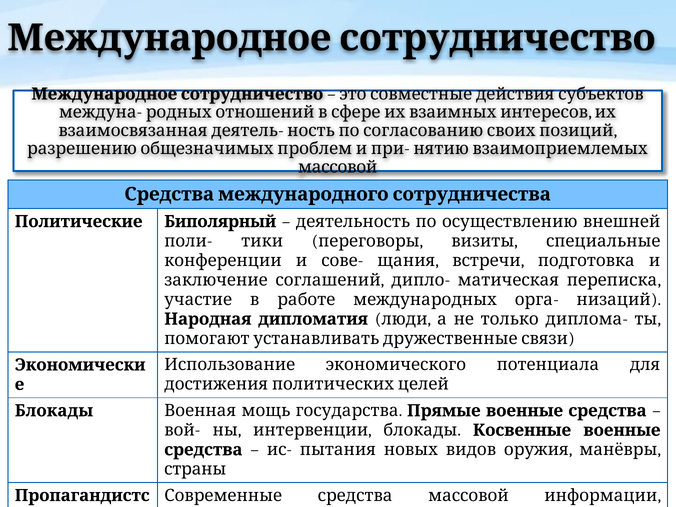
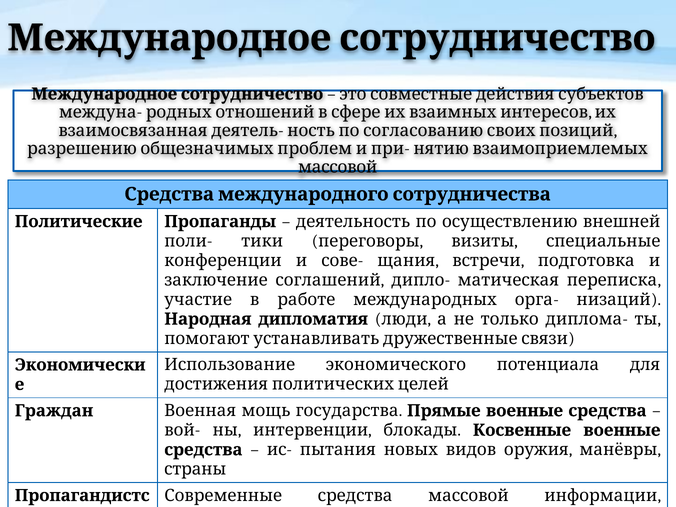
Политические Биполярный: Биполярный -> Пропаганды
Блокады at (54, 411): Блокады -> Граждан
